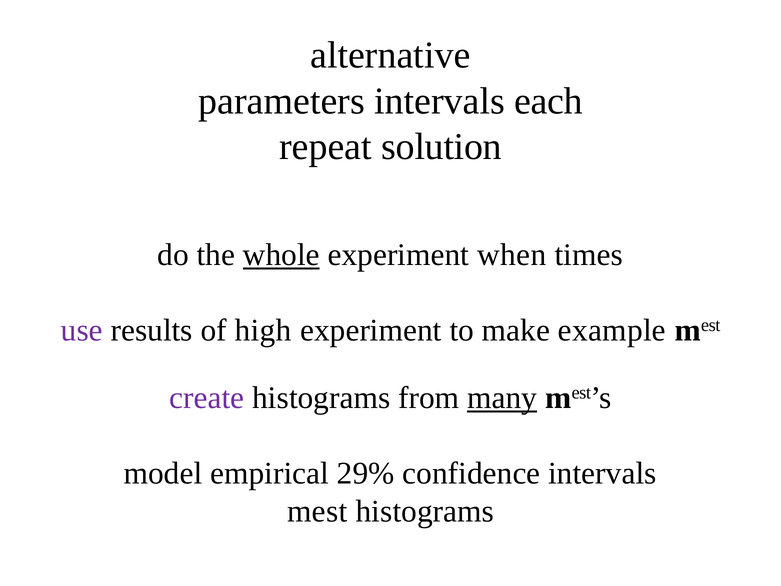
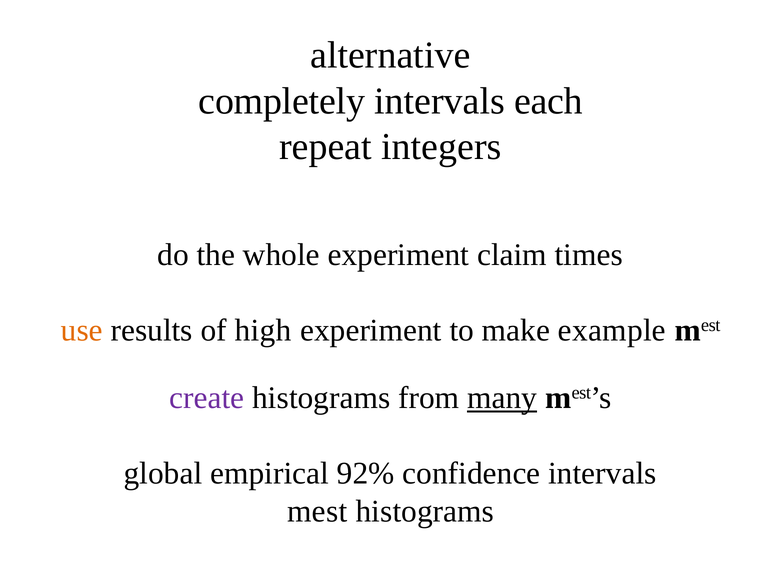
parameters: parameters -> completely
solution: solution -> integers
whole underline: present -> none
when: when -> claim
use colour: purple -> orange
model: model -> global
29%: 29% -> 92%
